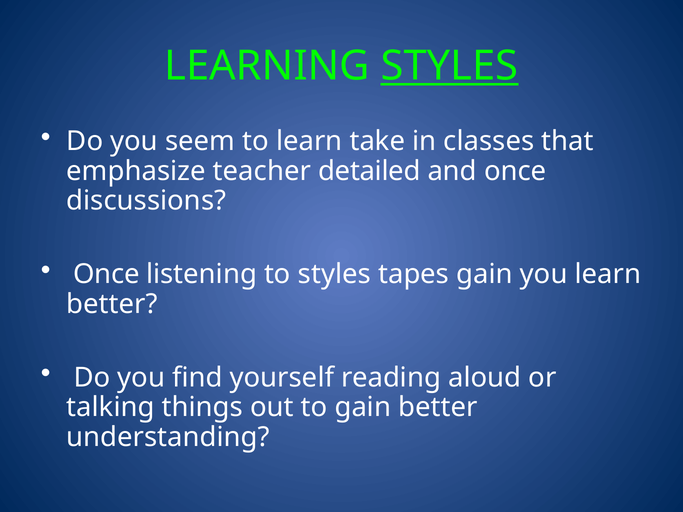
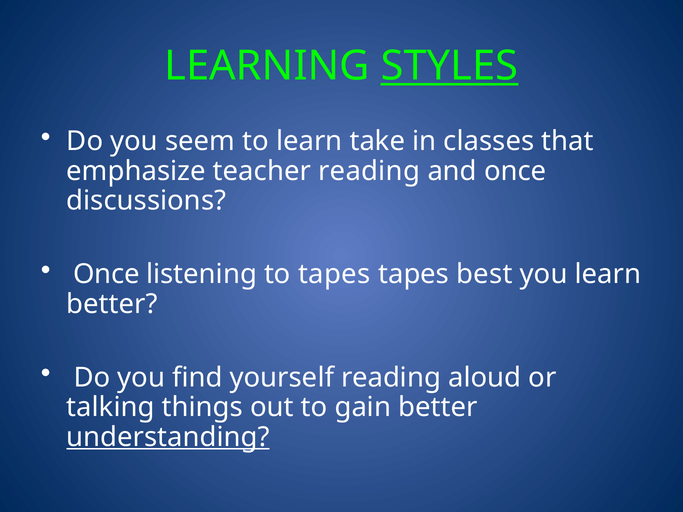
teacher detailed: detailed -> reading
to styles: styles -> tapes
tapes gain: gain -> best
understanding underline: none -> present
